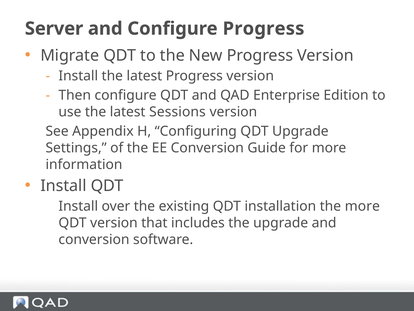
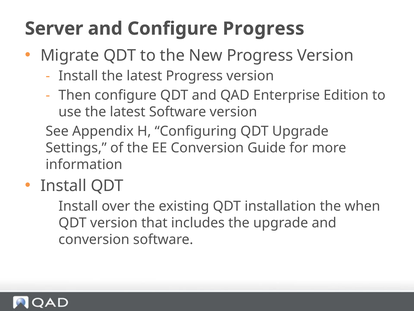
latest Sessions: Sessions -> Software
the more: more -> when
